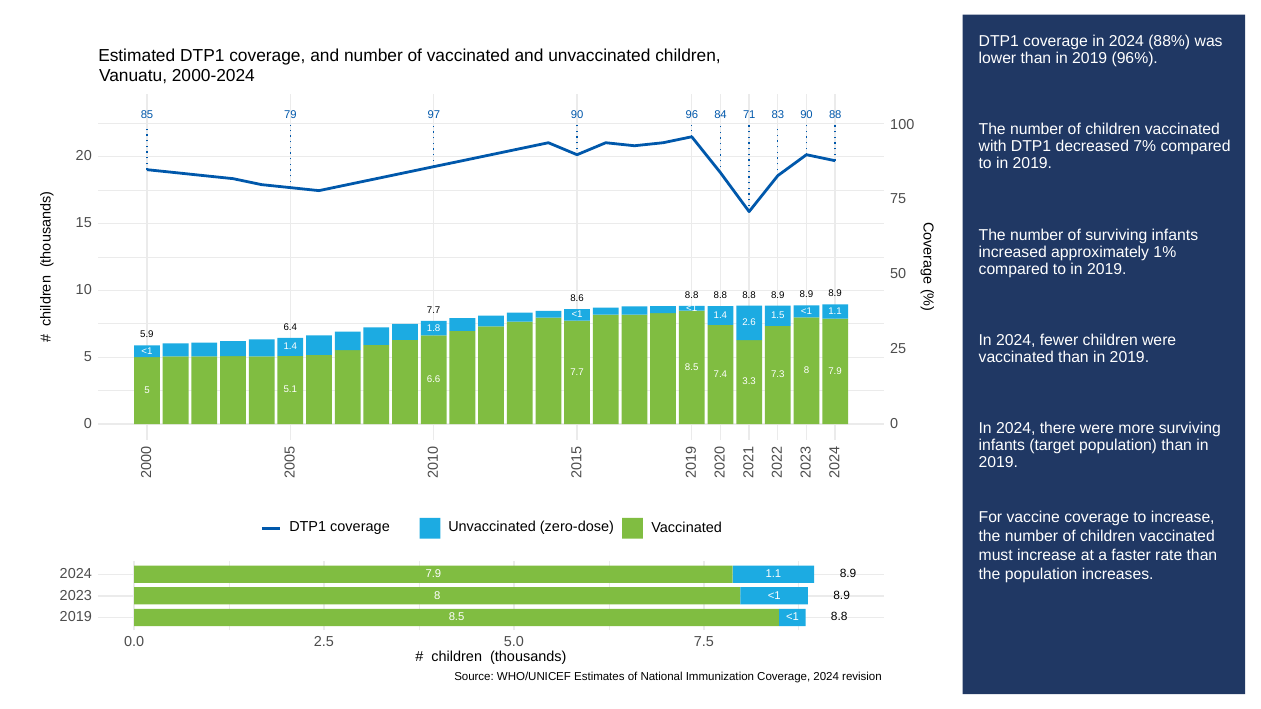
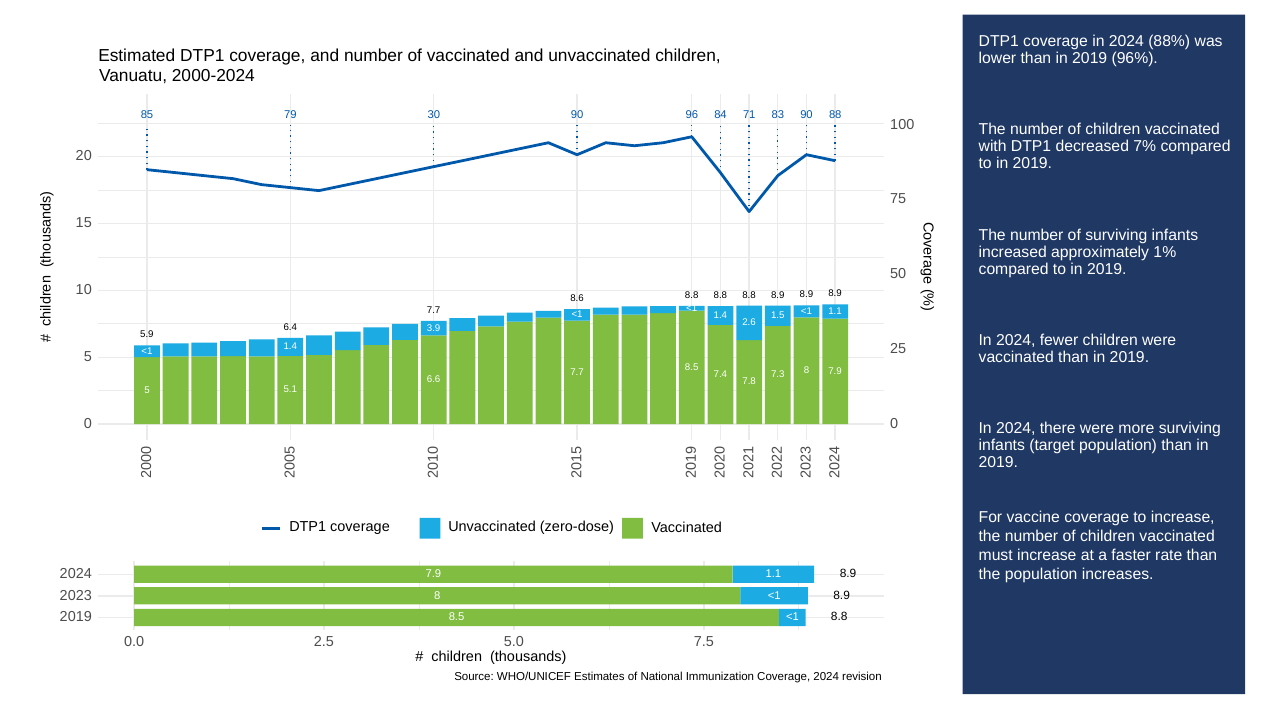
97: 97 -> 30
1.8: 1.8 -> 3.9
3.3: 3.3 -> 7.8
